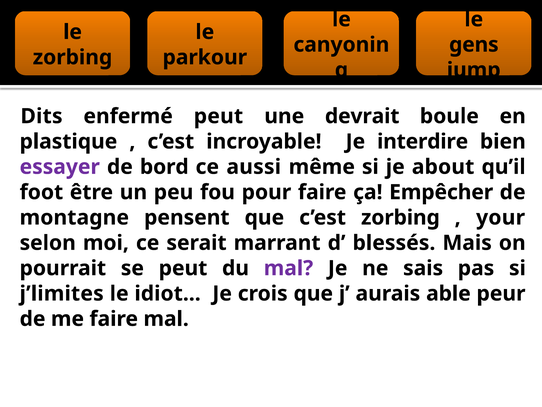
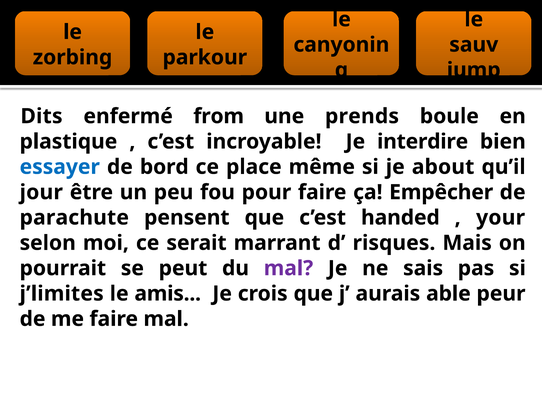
gens: gens -> sauv
enfermé peut: peut -> from
devrait: devrait -> prends
essayer colour: purple -> blue
aussi: aussi -> place
foot: foot -> jour
montagne: montagne -> parachute
c’est zorbing: zorbing -> handed
blessés: blessés -> risques
idiot: idiot -> amis
